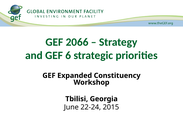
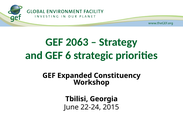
2066: 2066 -> 2063
